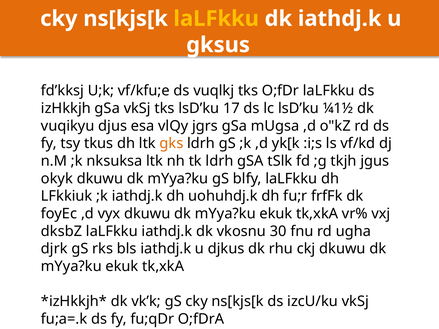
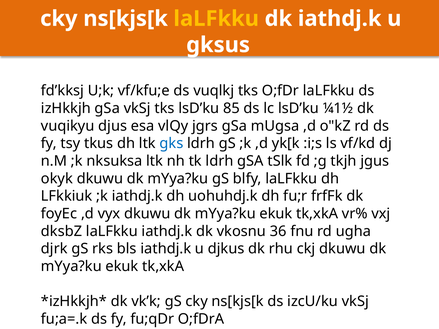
17: 17 -> 85
gks colour: orange -> blue
30: 30 -> 36
